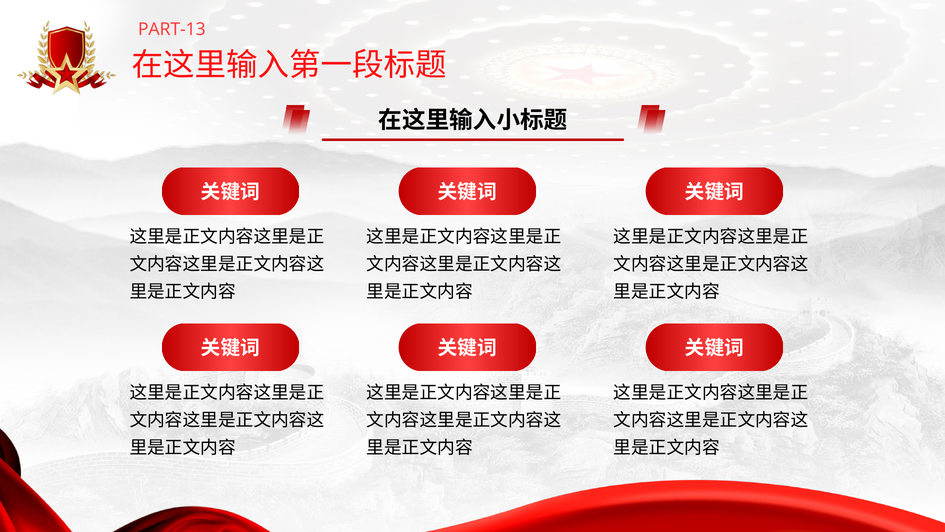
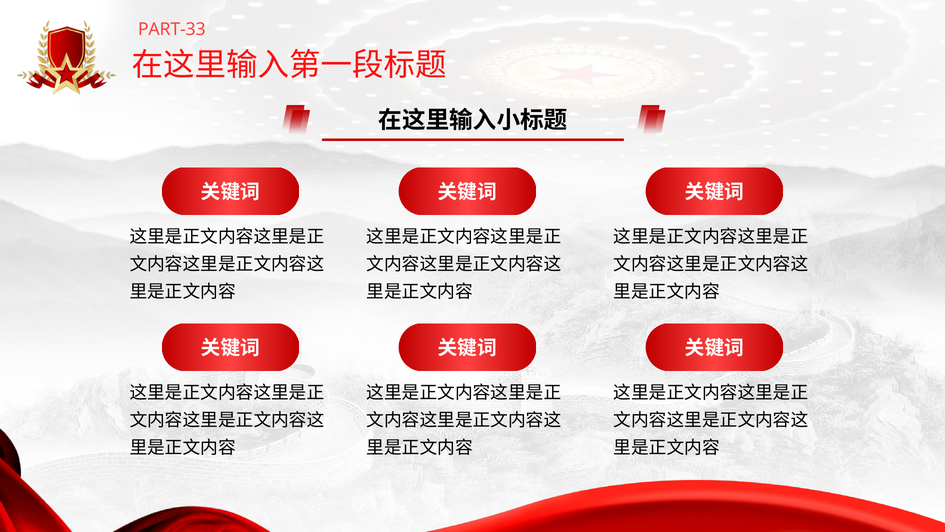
PART-13: PART-13 -> PART-33
